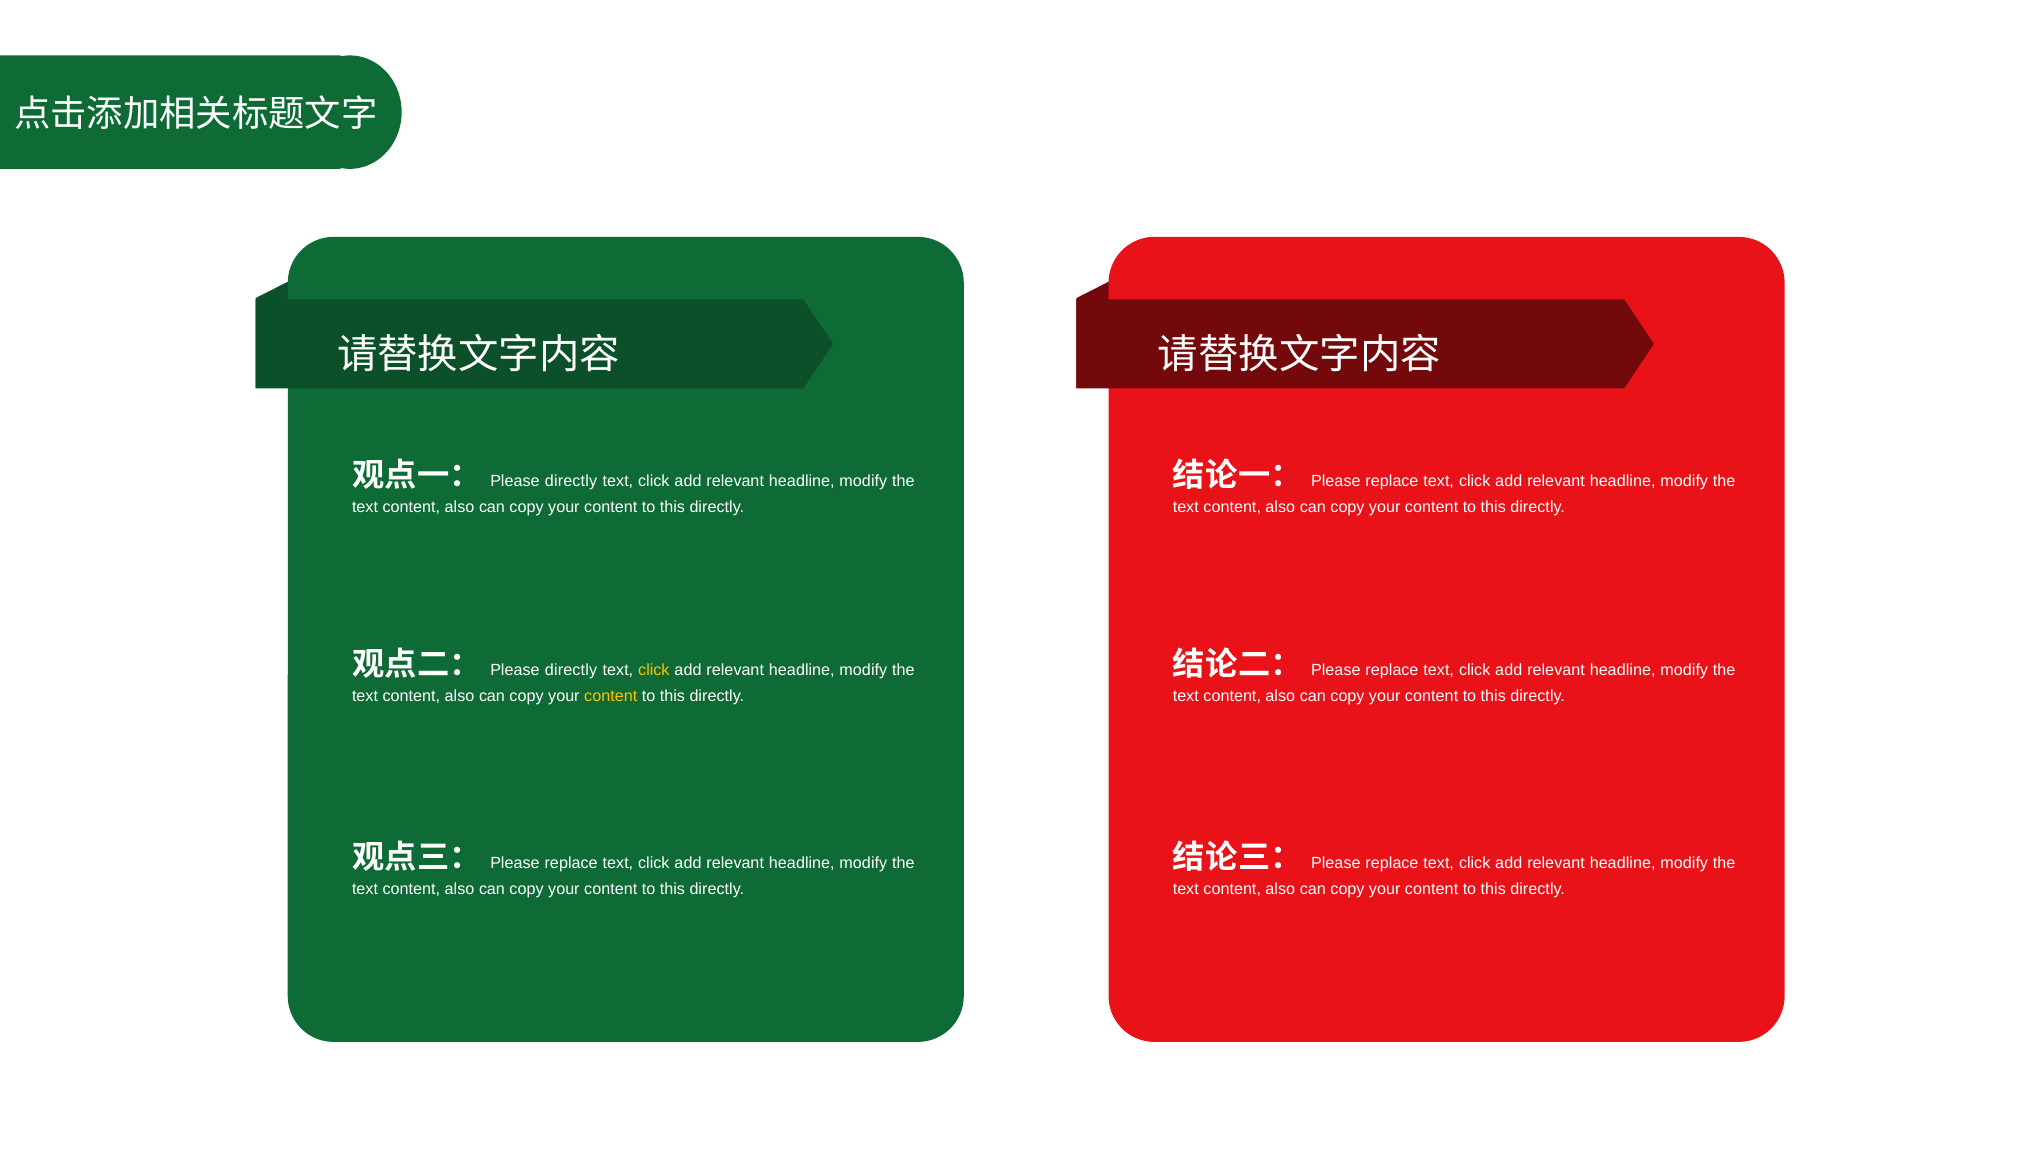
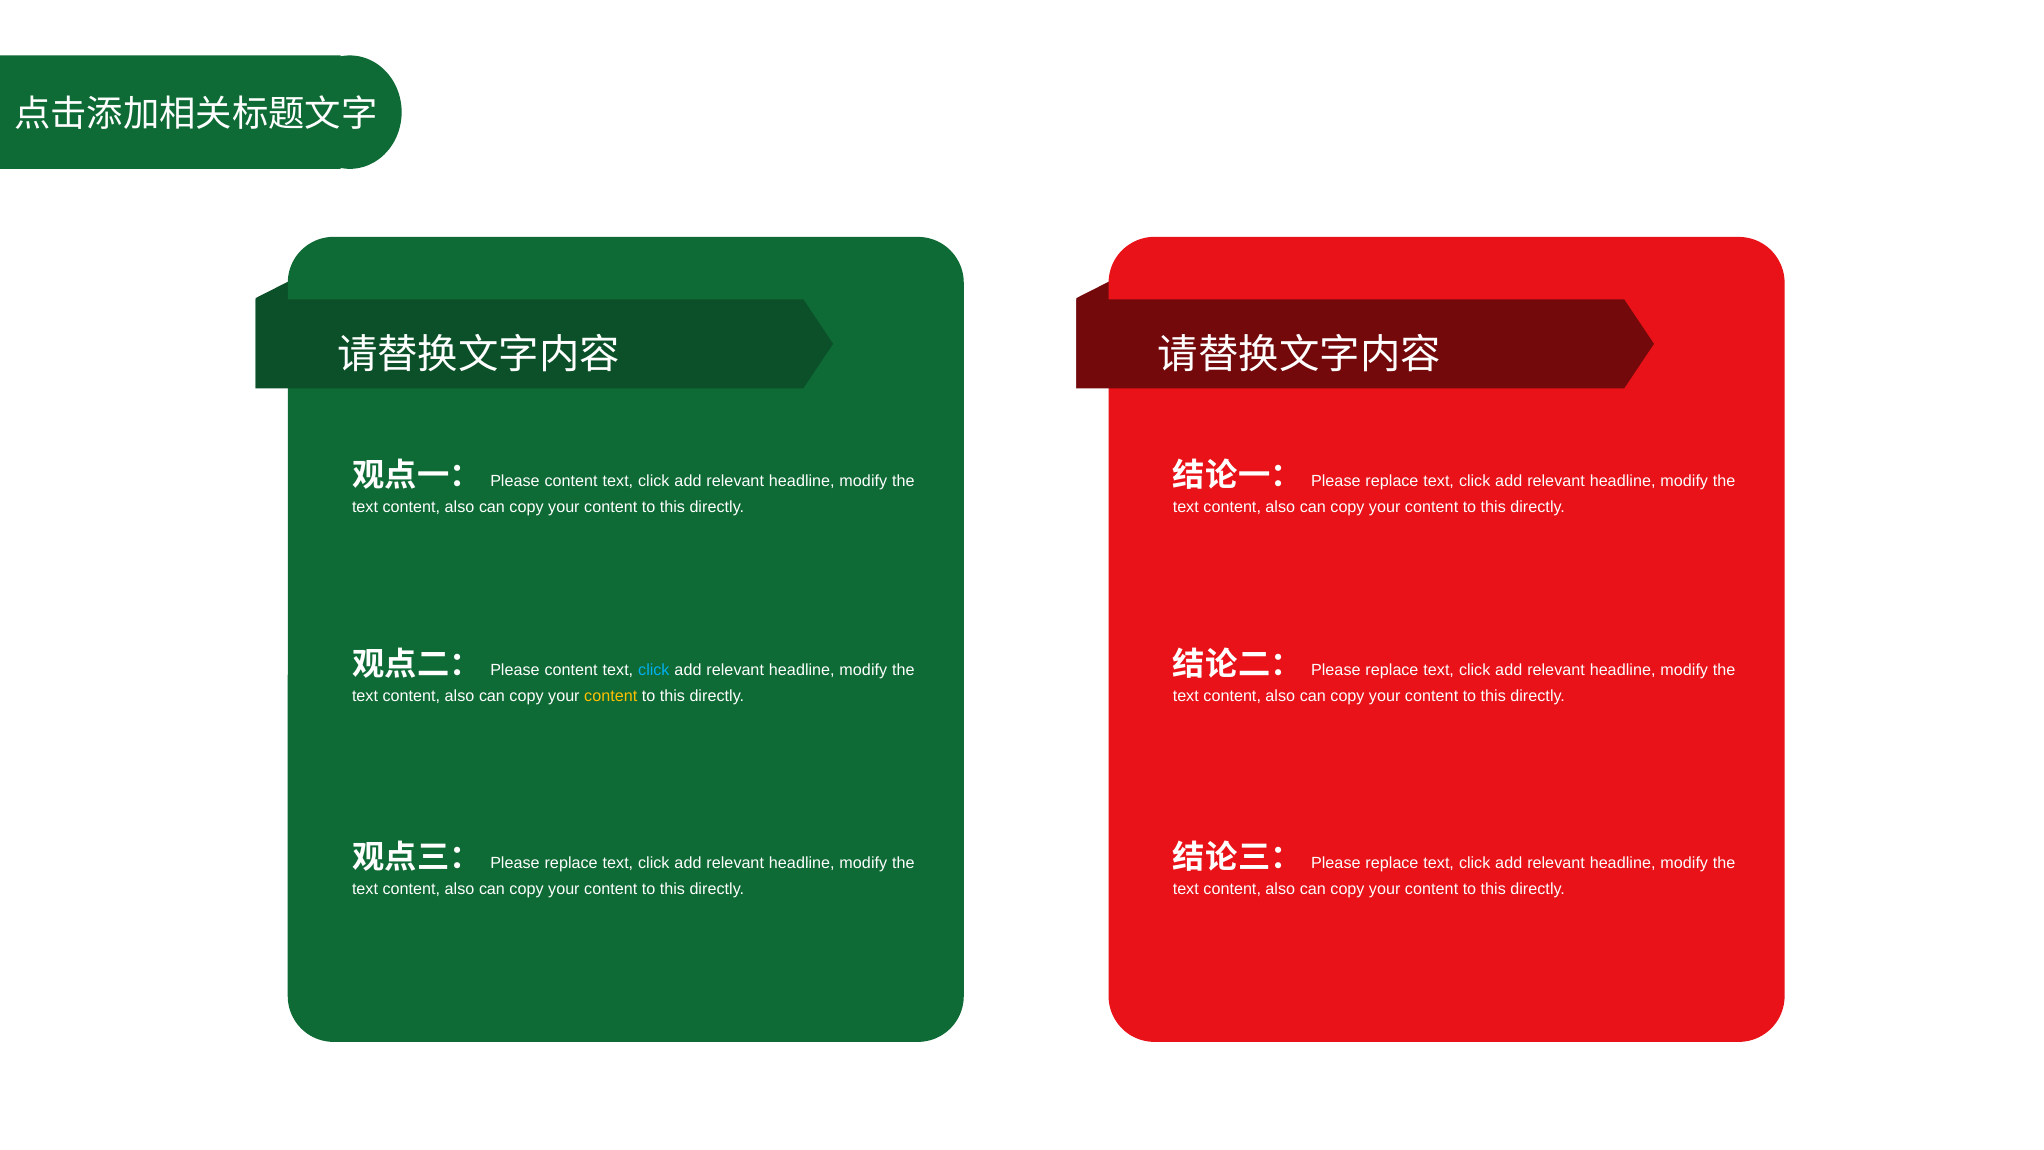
directly at (571, 481): directly -> content
directly at (571, 670): directly -> content
click at (654, 670) colour: yellow -> light blue
